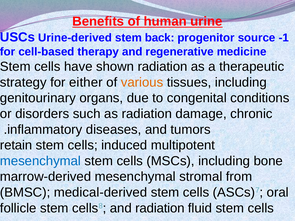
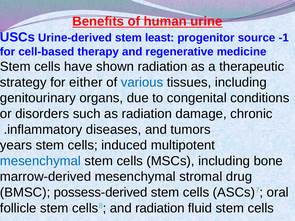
back: back -> least
various colour: orange -> blue
retain: retain -> years
from: from -> drug
medical-derived: medical-derived -> possess-derived
